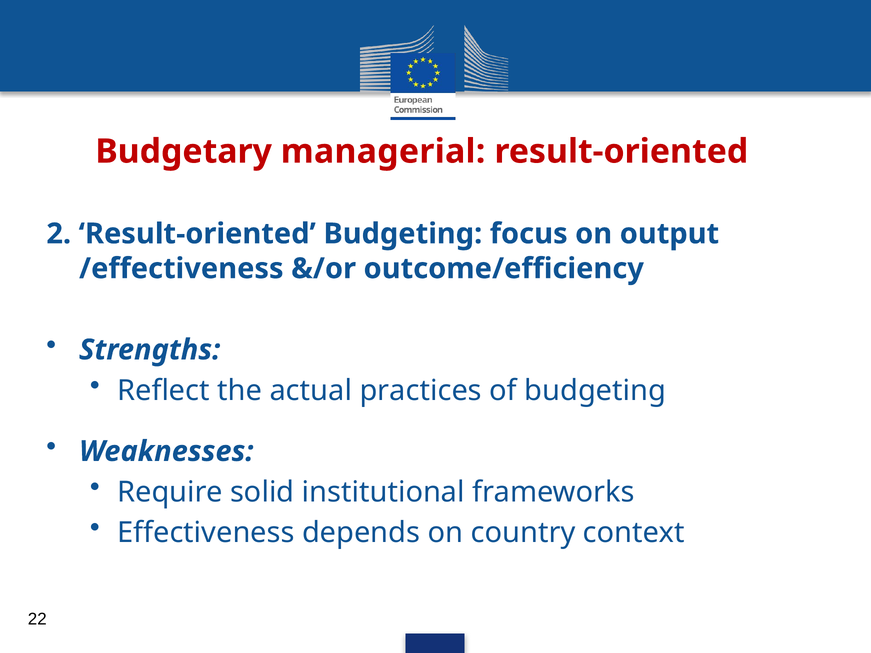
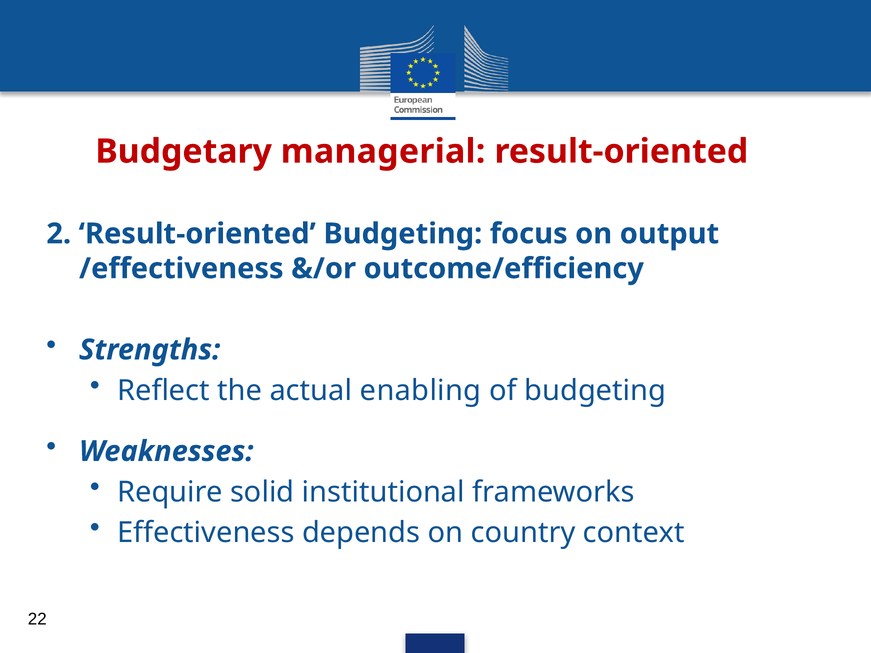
practices: practices -> enabling
